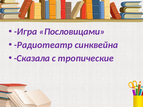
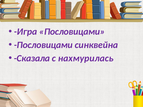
Радиотеатр at (43, 45): Радиотеатр -> Пословицами
тропические: тропические -> нахмурилась
